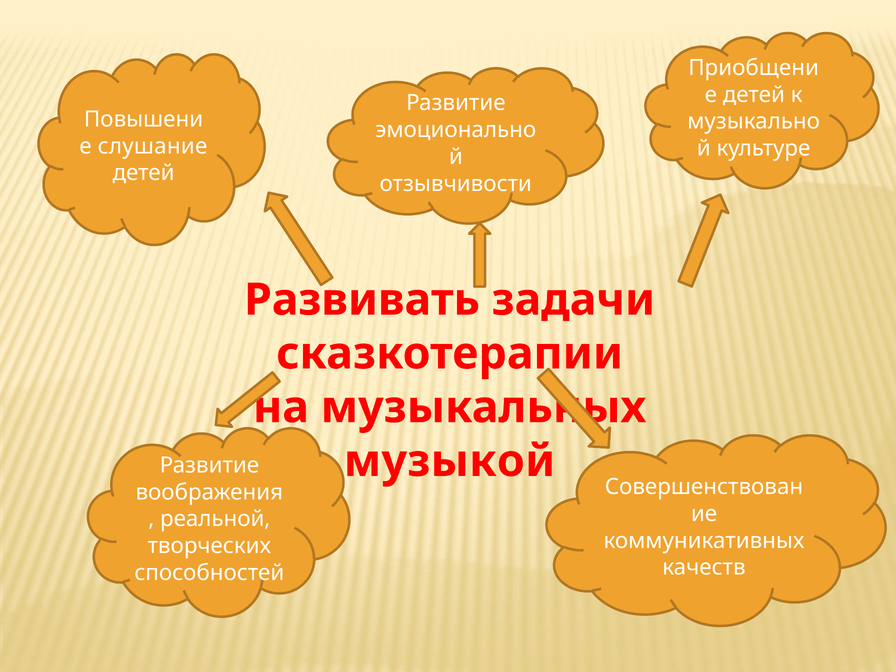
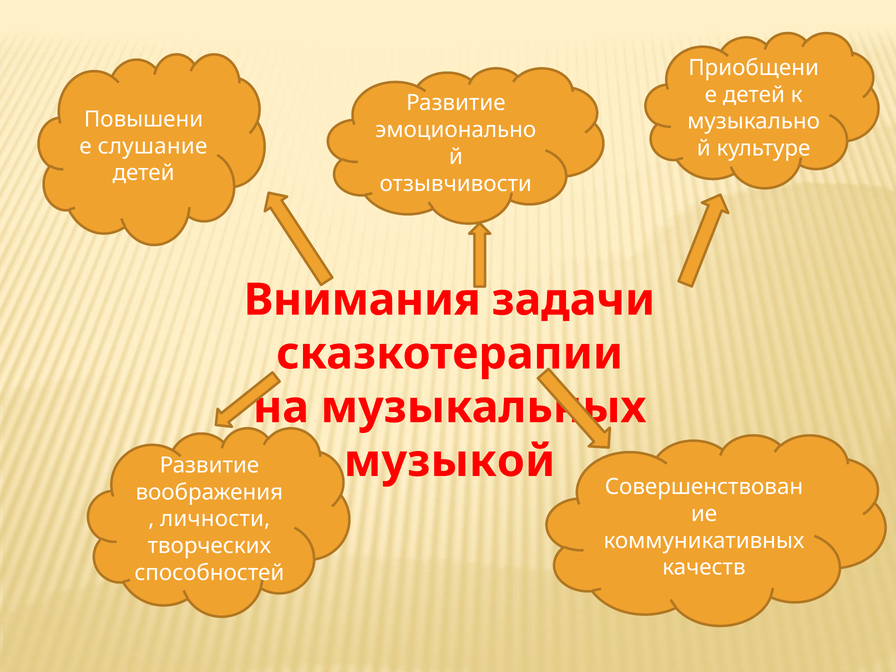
Развивать: Развивать -> Внимания
реальной: реальной -> личности
